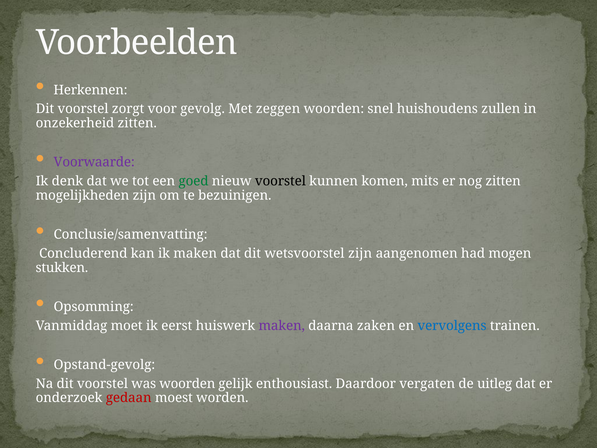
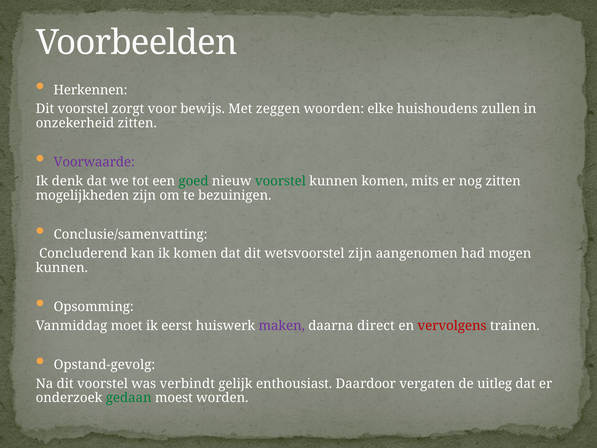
gevolg: gevolg -> bewijs
snel: snel -> elke
voorstel at (280, 181) colour: black -> green
ik maken: maken -> komen
stukken at (62, 268): stukken -> kunnen
zaken: zaken -> direct
vervolgens colour: blue -> red
was woorden: woorden -> verbindt
gedaan colour: red -> green
